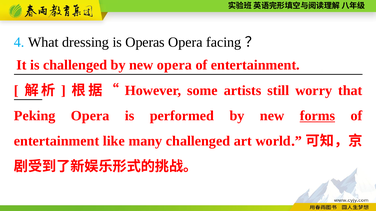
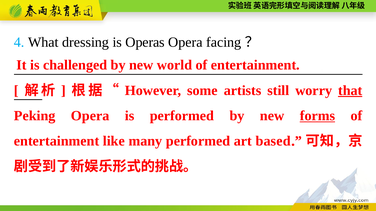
new opera: opera -> world
that underline: none -> present
many challenged: challenged -> performed
world: world -> based
